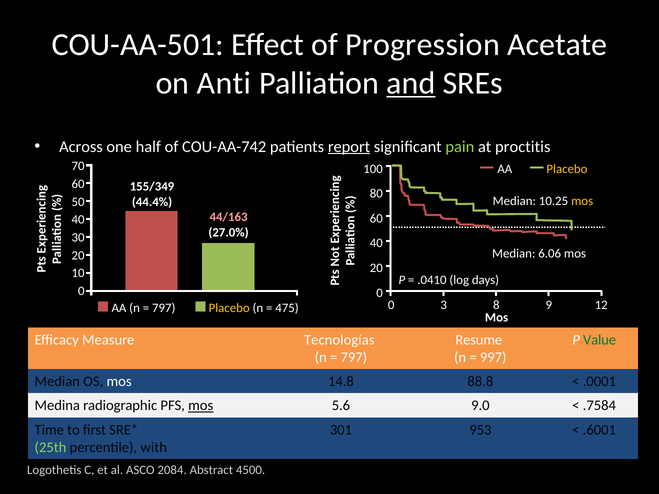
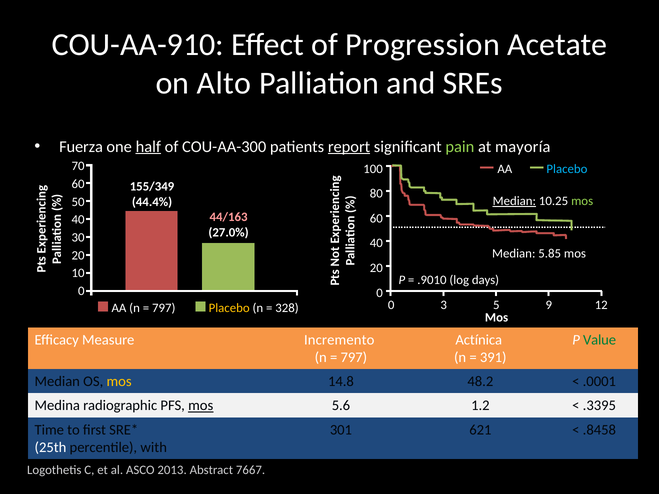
COU-AA-501: COU-AA-501 -> COU-AA-910
Anti: Anti -> Alto
and underline: present -> none
Across: Across -> Fuerza
half underline: none -> present
COU-AA-742: COU-AA-742 -> COU-AA-300
proctitis: proctitis -> mayoría
Placebo at (567, 169) colour: yellow -> light blue
Median at (514, 201) underline: none -> present
mos at (582, 201) colour: yellow -> light green
6.06: 6.06 -> 5.85
.0410: .0410 -> .9010
8: 8 -> 5
475: 475 -> 328
Tecnologías: Tecnologías -> Incremento
Resume: Resume -> Actínica
997: 997 -> 391
mos at (119, 382) colour: white -> yellow
88.8: 88.8 -> 48.2
9.0: 9.0 -> 1.2
.7584: .7584 -> .3395
953: 953 -> 621
.6001: .6001 -> .8458
25th colour: light green -> white
2084: 2084 -> 2013
4500: 4500 -> 7667
